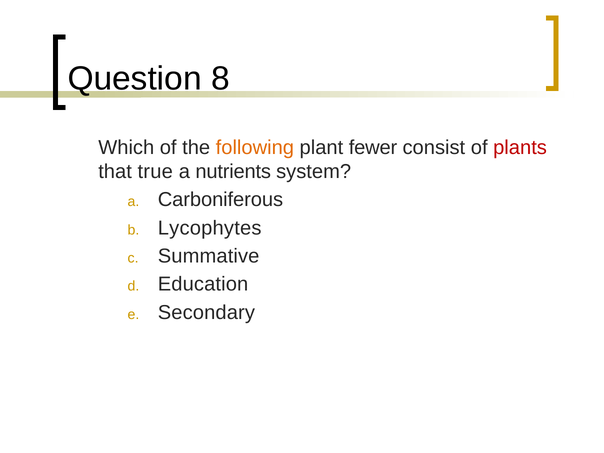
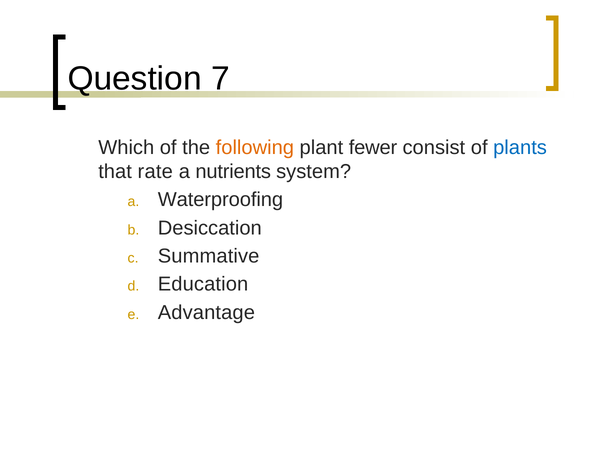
8: 8 -> 7
plants colour: red -> blue
true: true -> rate
Carboniferous: Carboniferous -> Waterproofing
Lycophytes: Lycophytes -> Desiccation
Secondary: Secondary -> Advantage
